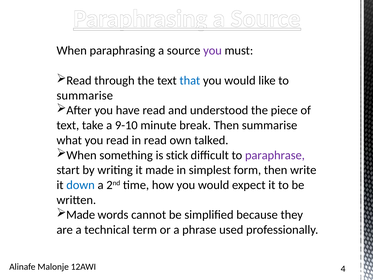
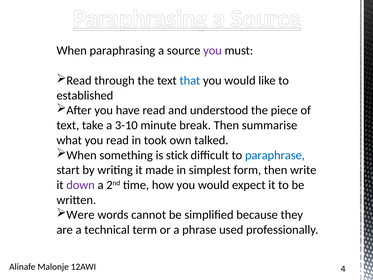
summarise at (85, 95): summarise -> established
9-10: 9-10 -> 3-10
in read: read -> took
paraphrase colour: purple -> blue
down colour: blue -> purple
Made at (81, 215): Made -> Were
